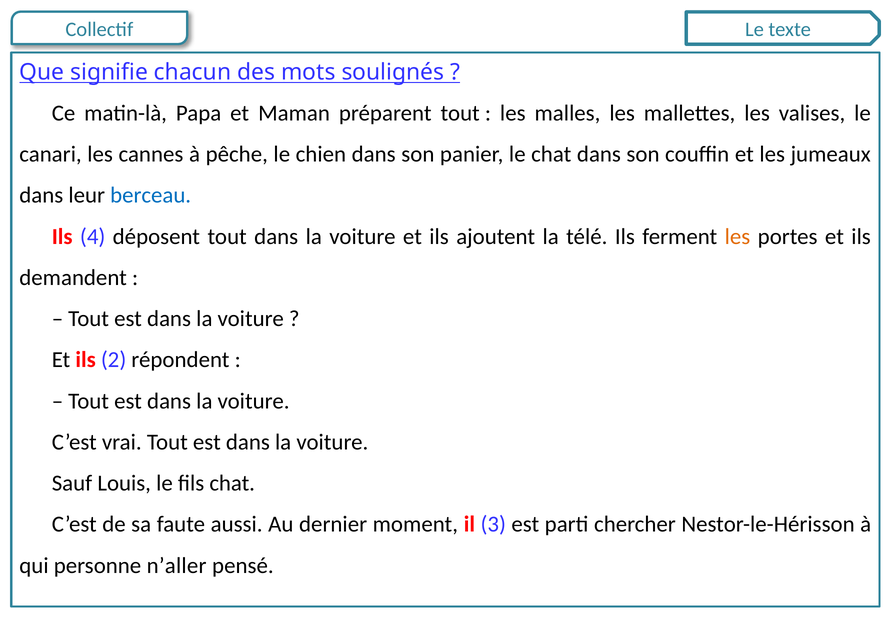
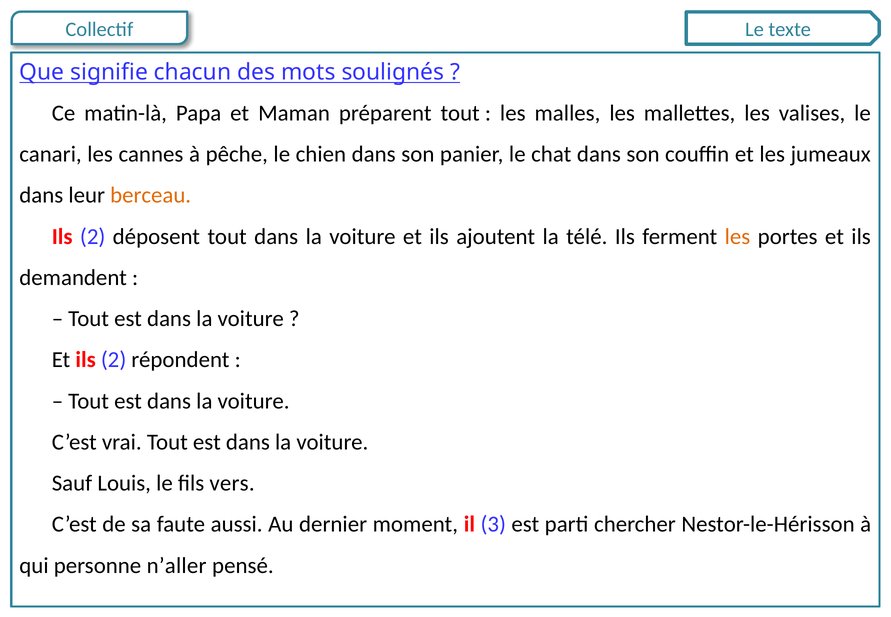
berceau colour: blue -> orange
4 at (93, 237): 4 -> 2
fils chat: chat -> vers
